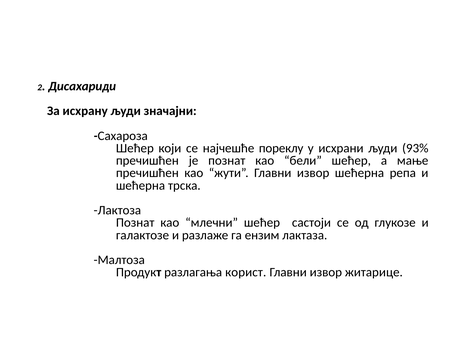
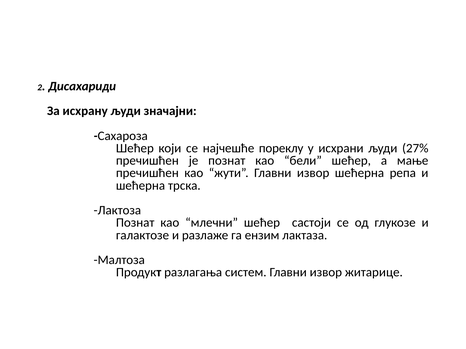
93%: 93% -> 27%
корист: корист -> систем
